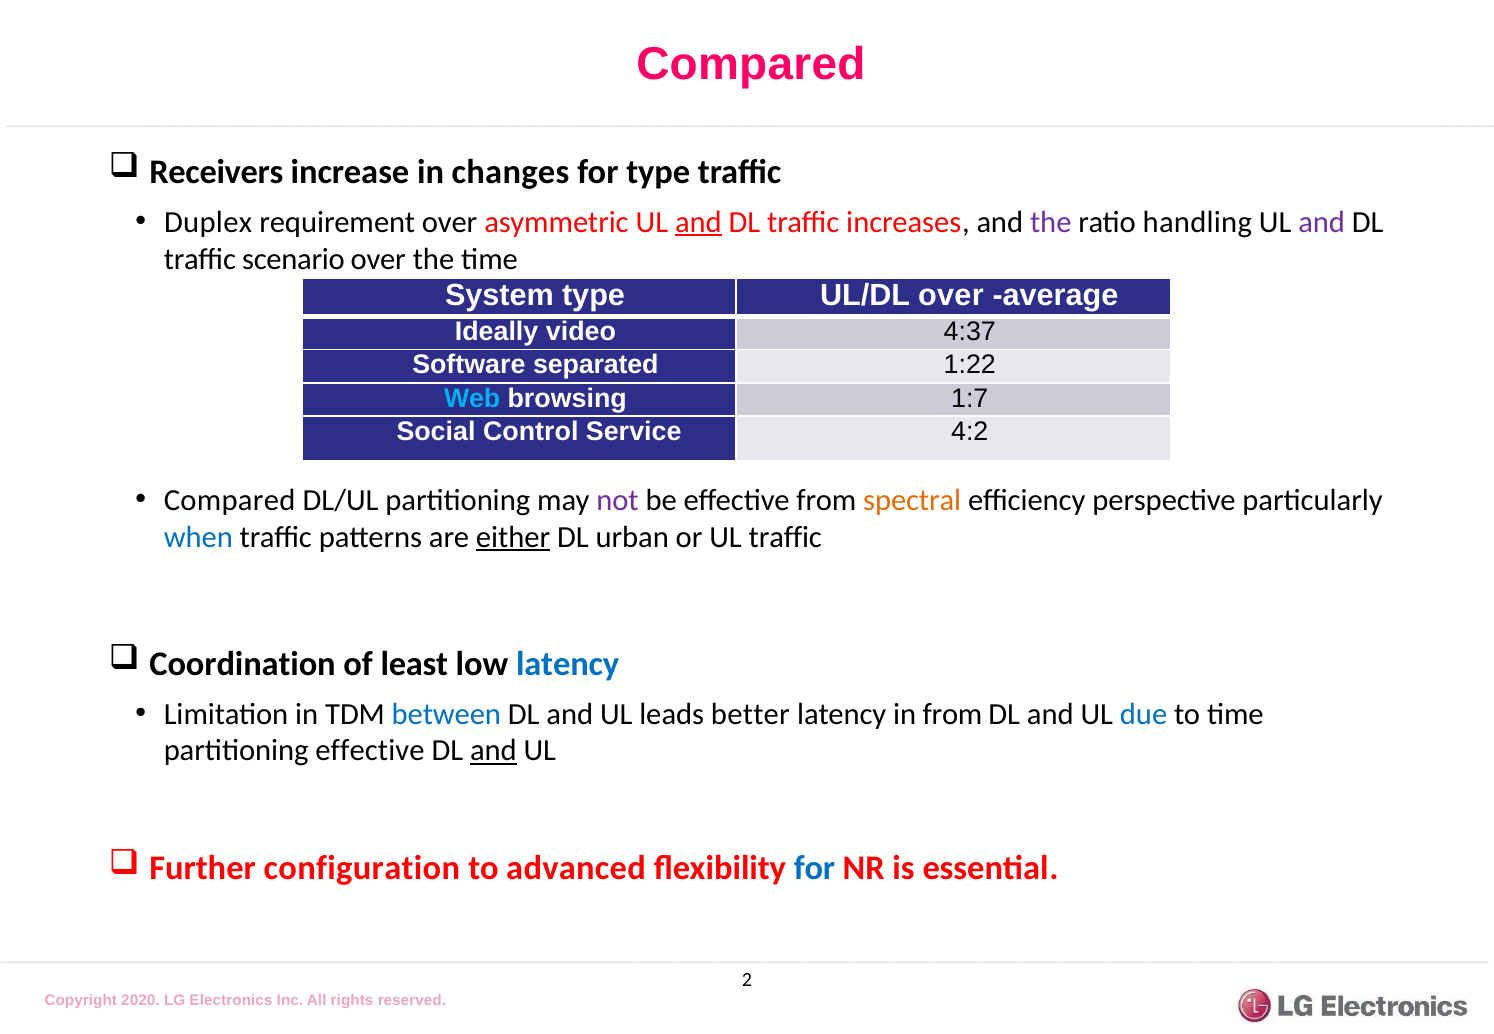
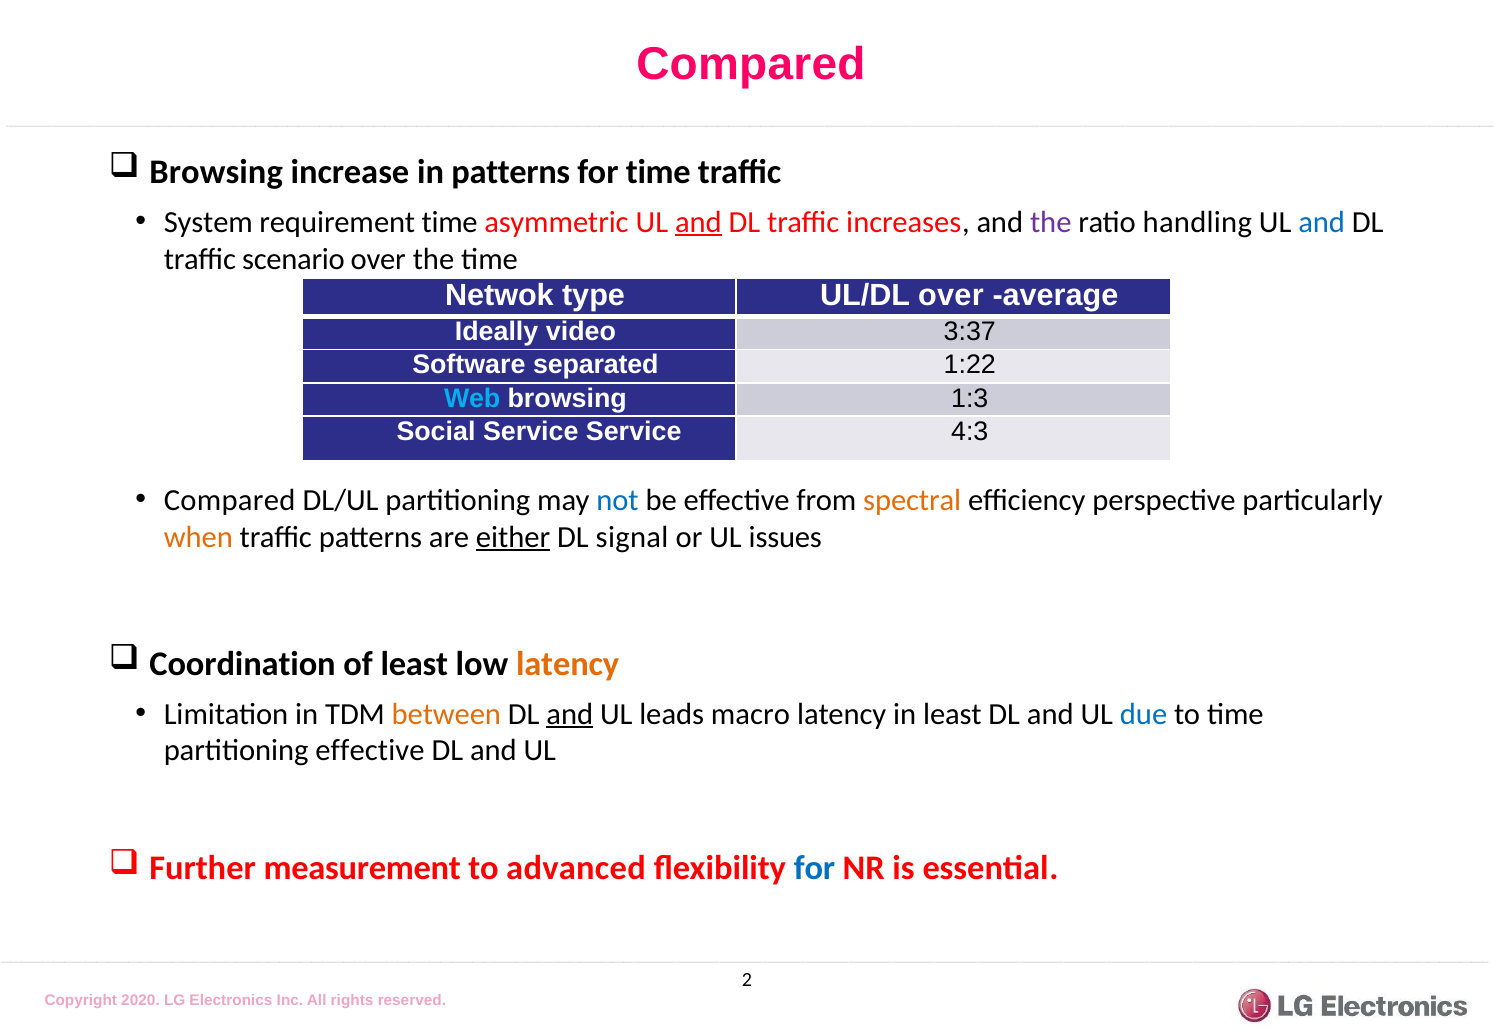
Receivers at (216, 172): Receivers -> Browsing
in changes: changes -> patterns
for type: type -> time
Duplex: Duplex -> System
requirement over: over -> time
and at (1322, 222) colour: purple -> blue
System: System -> Netwok
4:37: 4:37 -> 3:37
1:7: 1:7 -> 1:3
Social Control: Control -> Service
4:2: 4:2 -> 4:3
not colour: purple -> blue
when colour: blue -> orange
urban: urban -> signal
UL traffic: traffic -> issues
latency at (568, 664) colour: blue -> orange
between colour: blue -> orange
and at (570, 714) underline: none -> present
better: better -> macro
in from: from -> least
and at (493, 751) underline: present -> none
configuration: configuration -> measurement
